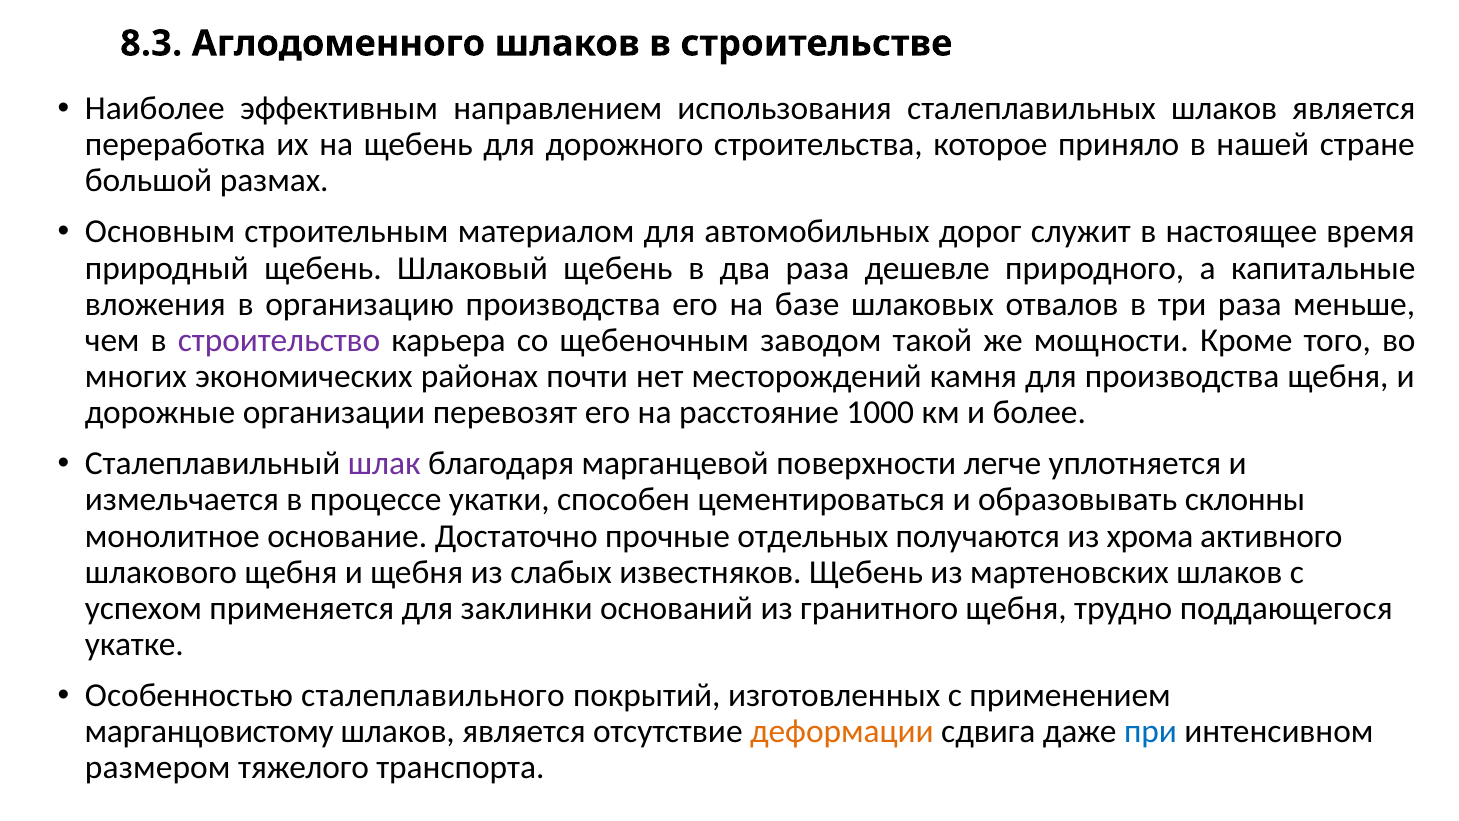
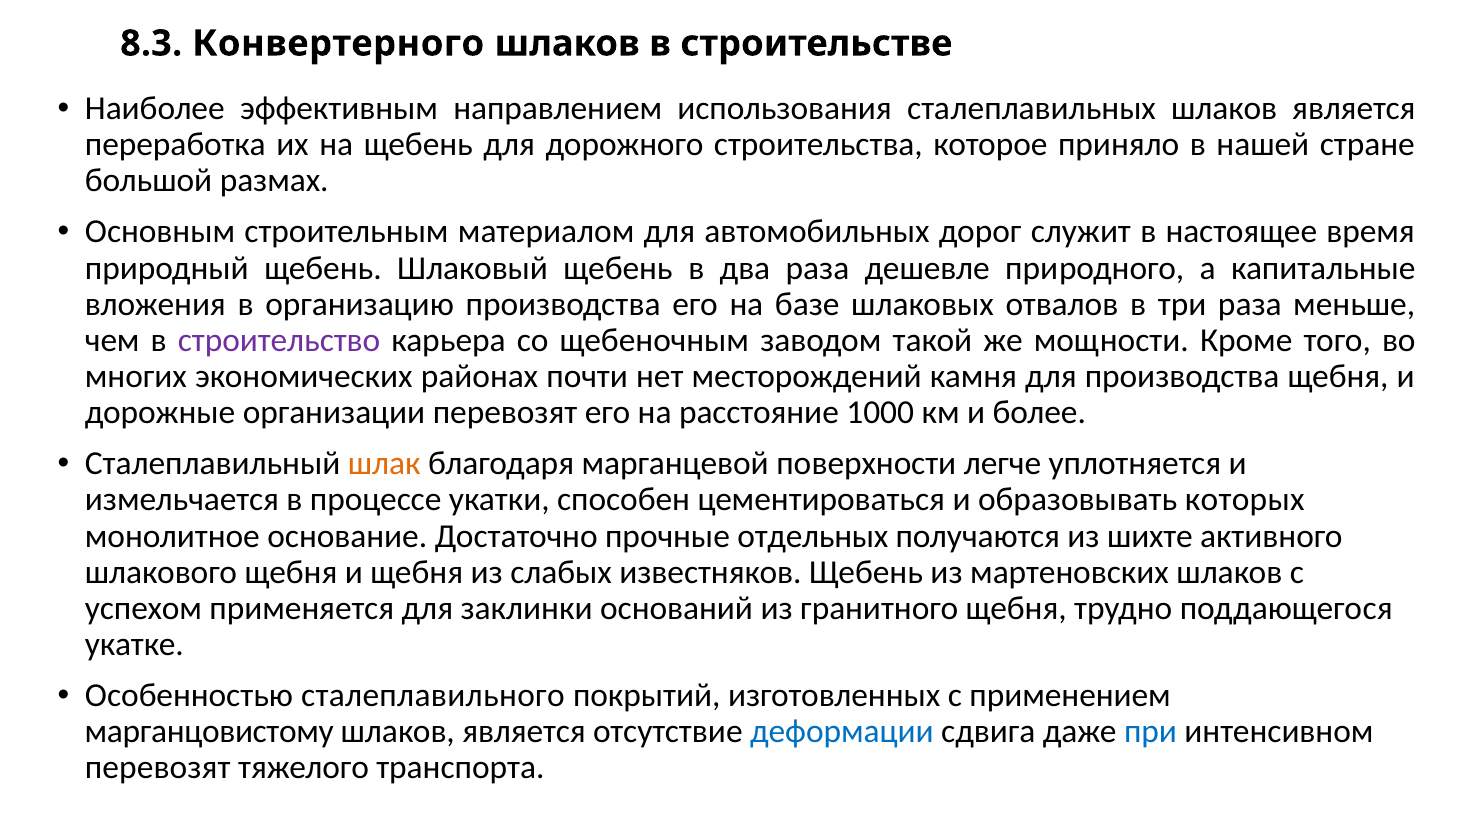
Аглодоменного: Аглодоменного -> Конвертерного
шлак colour: purple -> orange
склонны: склонны -> которых
хрома: хрома -> шихте
деформации colour: orange -> blue
размером at (158, 768): размером -> перевозят
